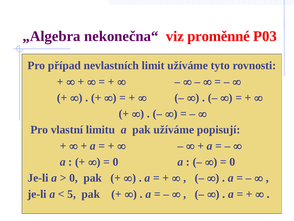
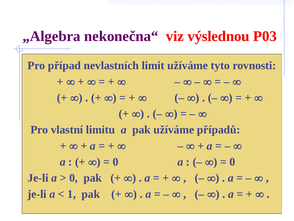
proměnné: proměnné -> výslednou
popisují: popisují -> případů
5: 5 -> 1
